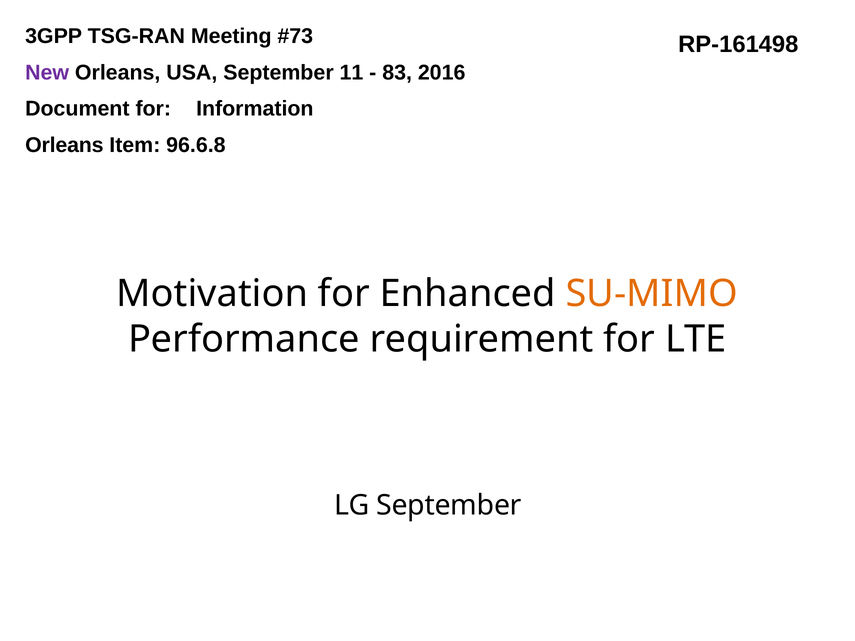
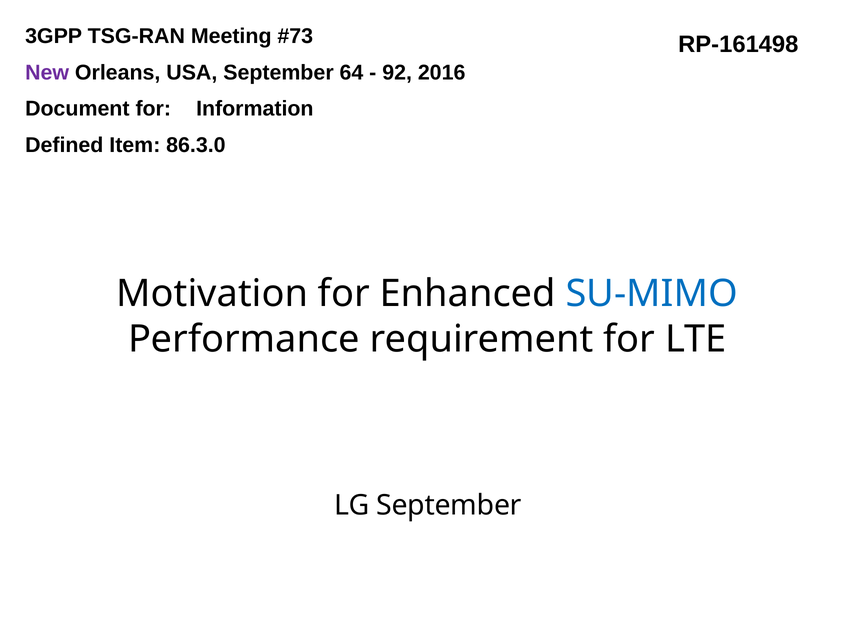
11: 11 -> 64
83: 83 -> 92
Orleans at (64, 145): Orleans -> Defined
96.6.8: 96.6.8 -> 86.3.0
SU-MIMO colour: orange -> blue
